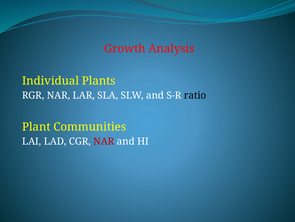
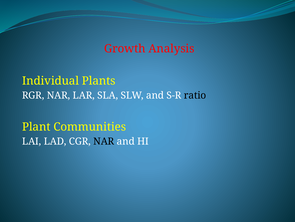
NAR at (104, 141) colour: red -> black
